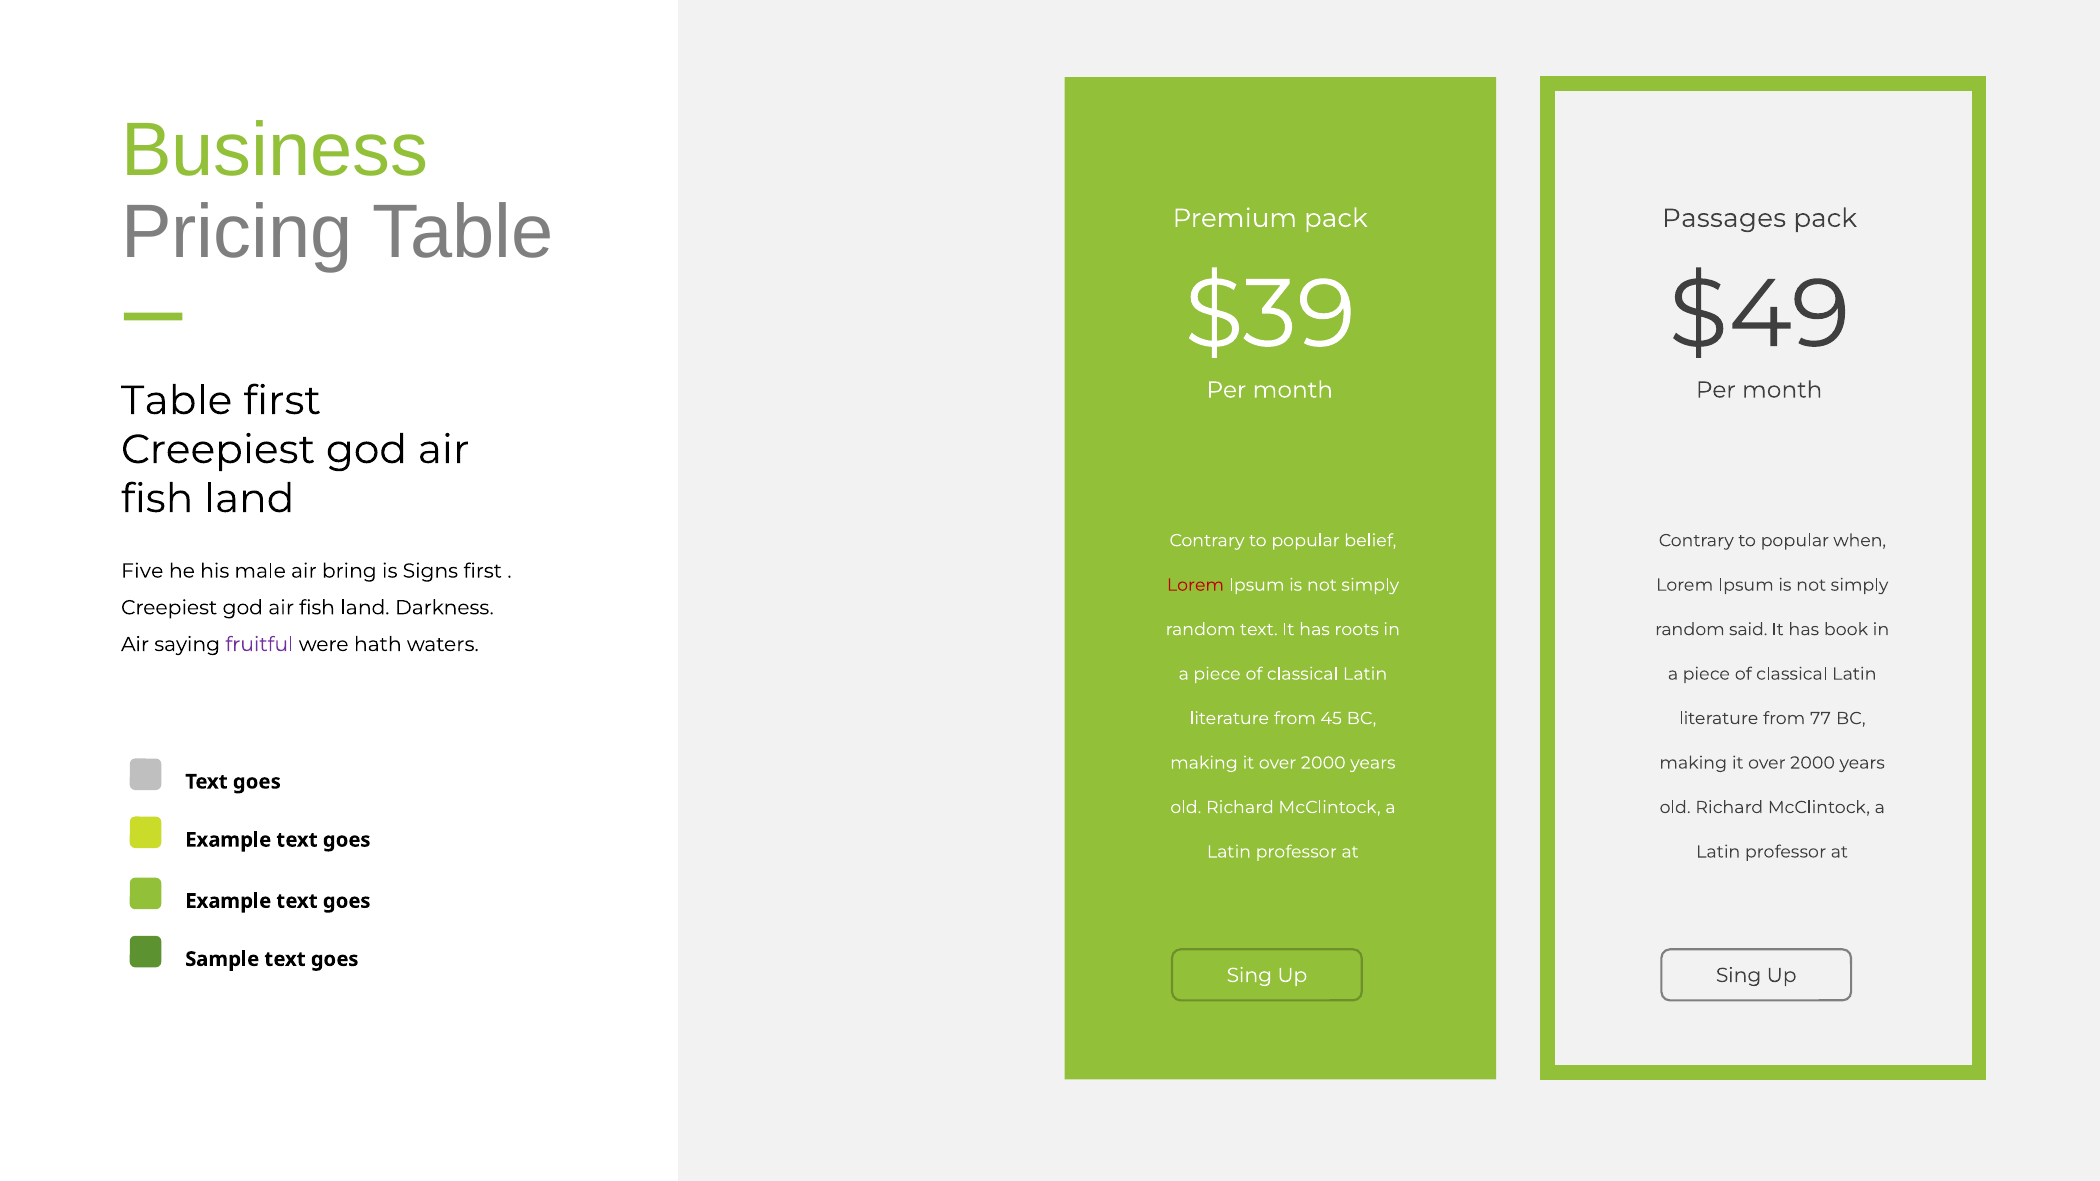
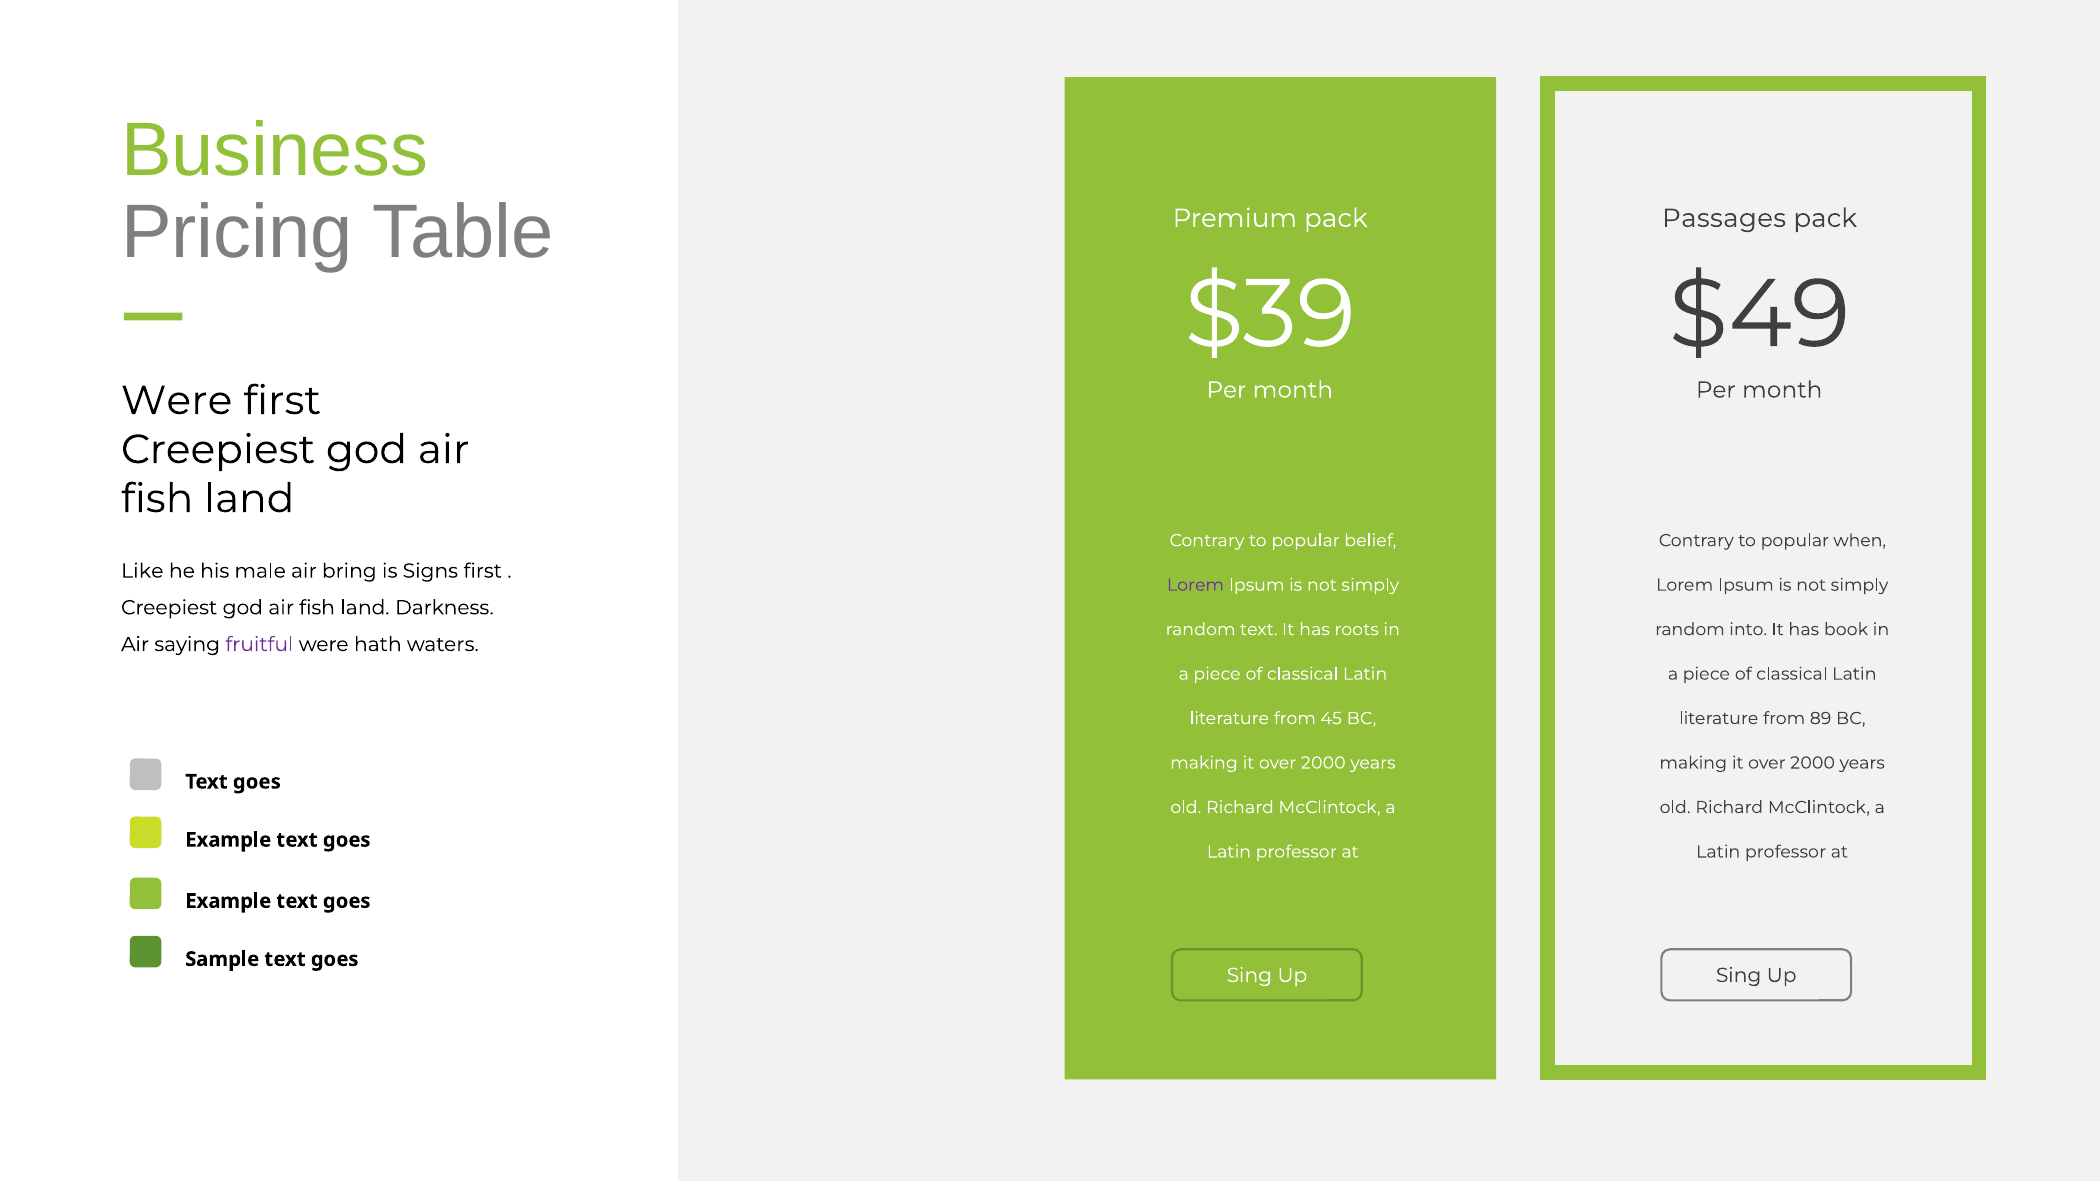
Table at (177, 401): Table -> Were
Five: Five -> Like
Lorem at (1195, 585) colour: red -> purple
said: said -> into
77: 77 -> 89
